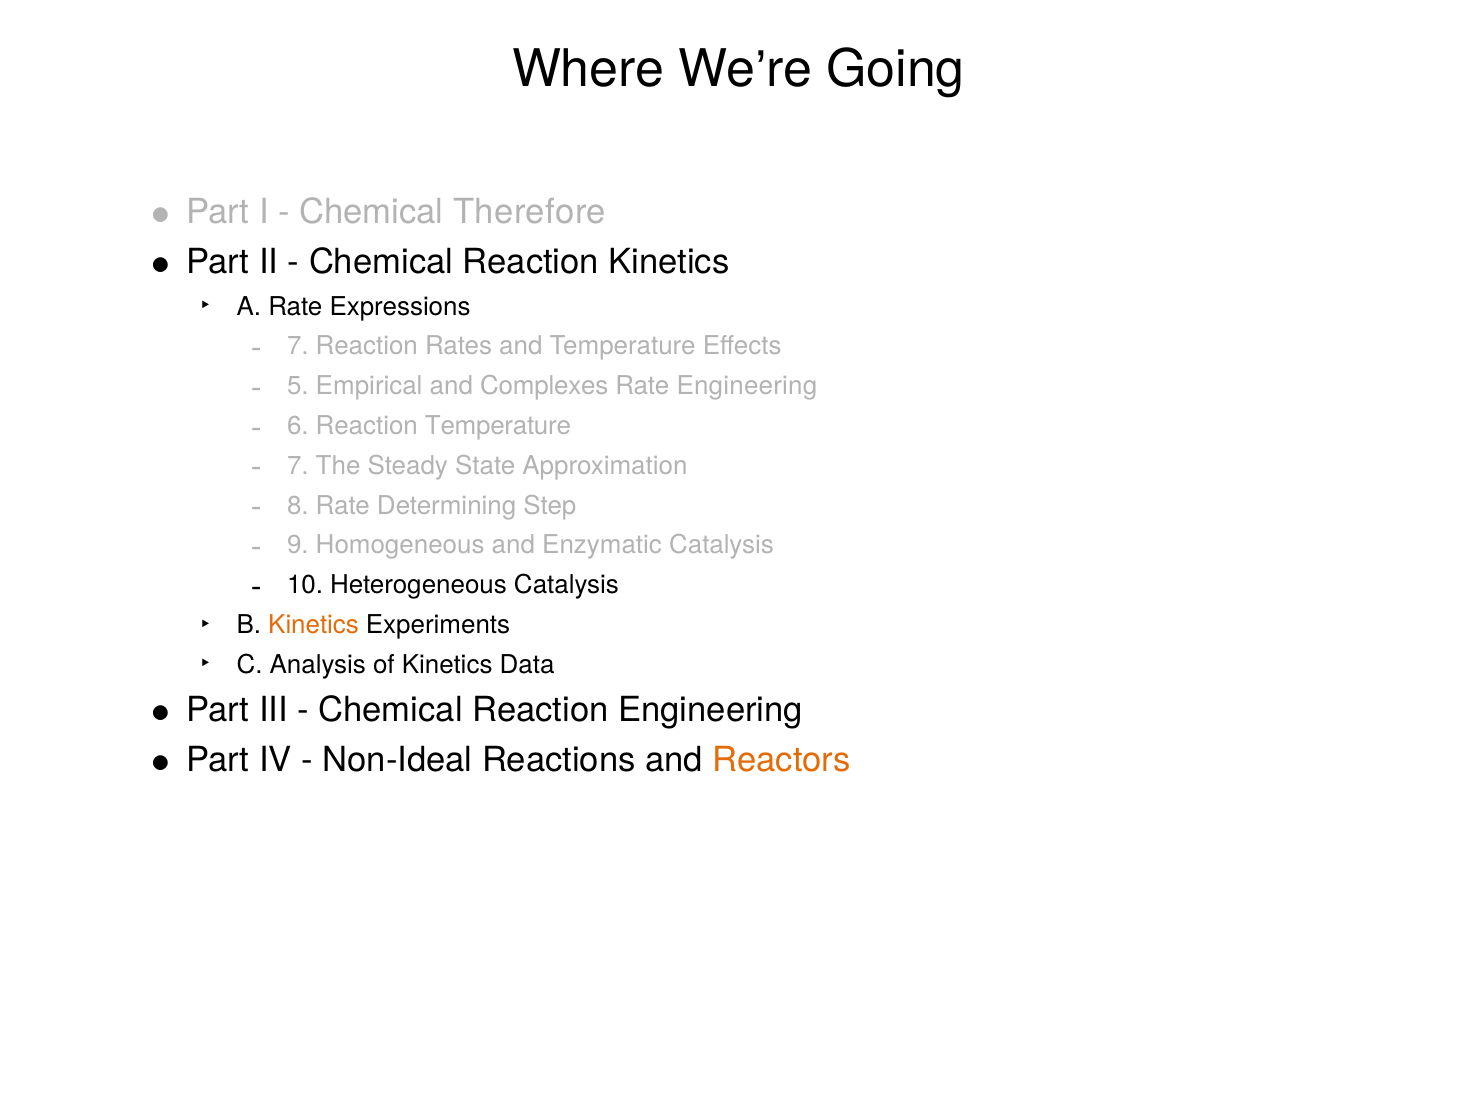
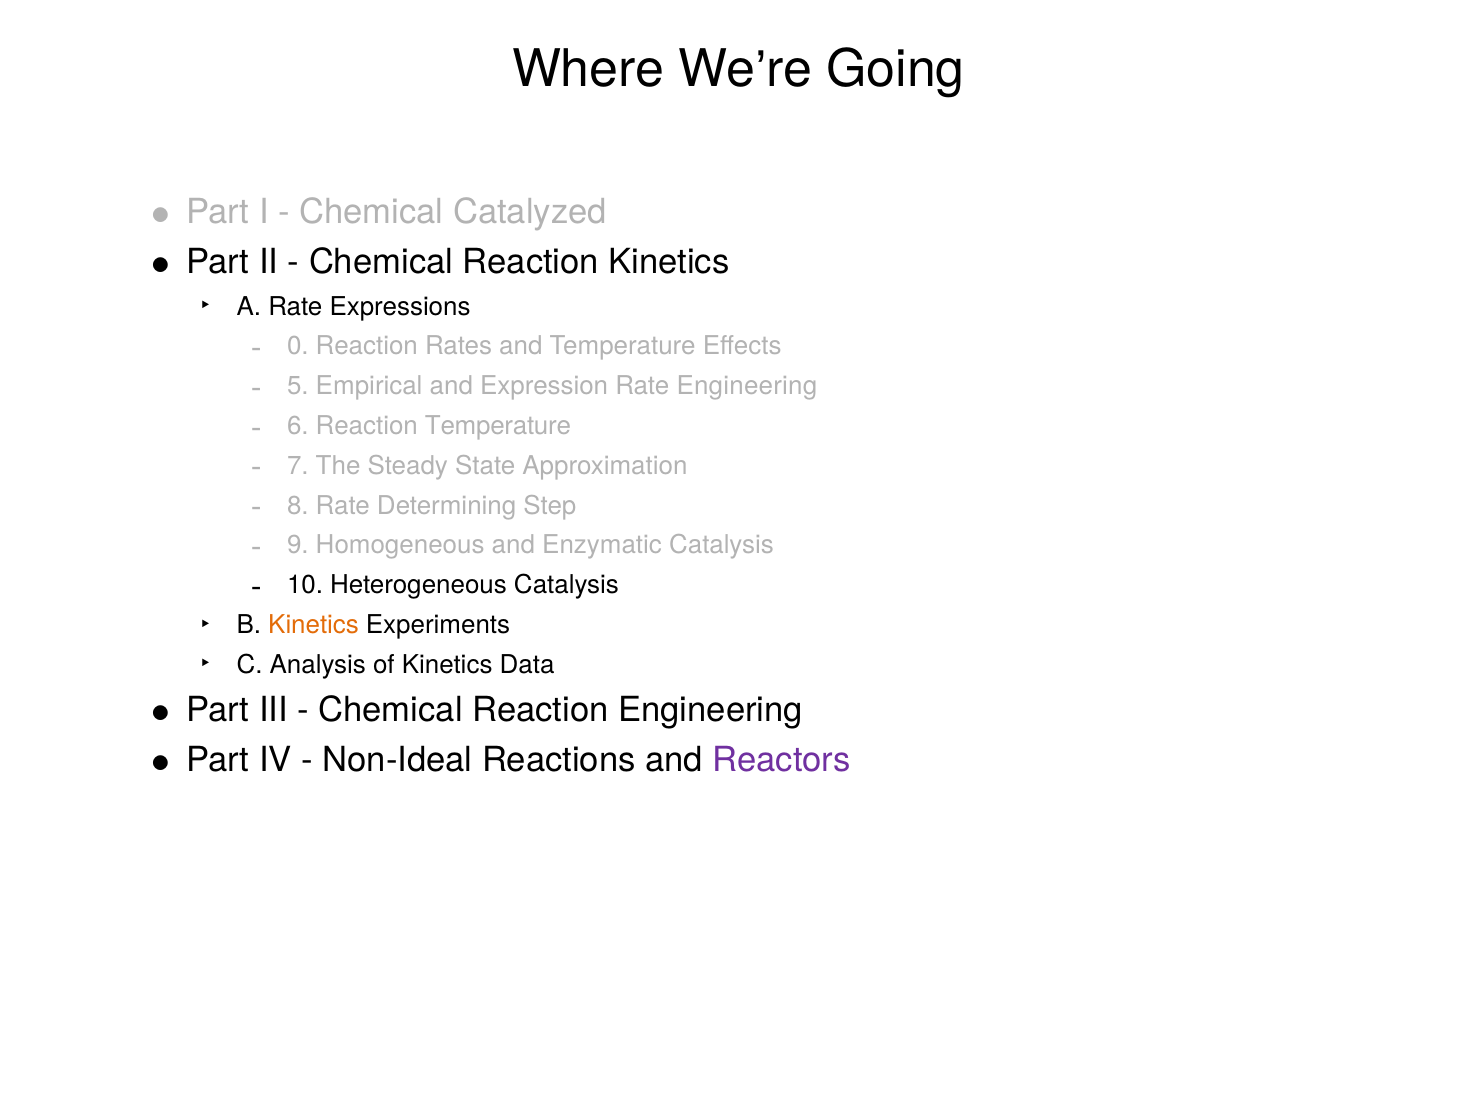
Therefore: Therefore -> Catalyzed
7 at (298, 347): 7 -> 0
Complexes: Complexes -> Expression
Reactors colour: orange -> purple
